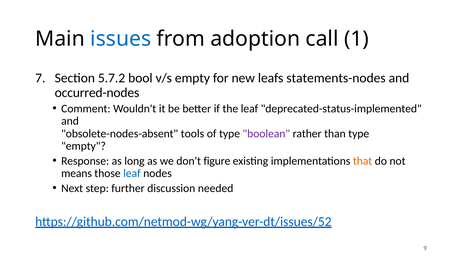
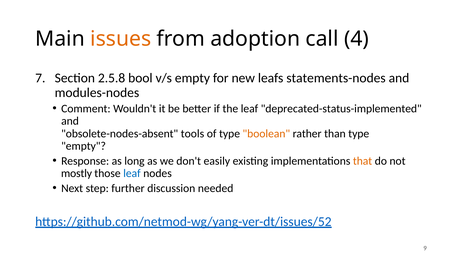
issues colour: blue -> orange
1: 1 -> 4
5.7.2: 5.7.2 -> 2.5.8
occurred-nodes: occurred-nodes -> modules-nodes
boolean colour: purple -> orange
figure: figure -> easily
means: means -> mostly
